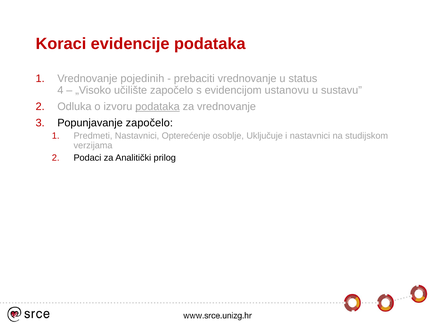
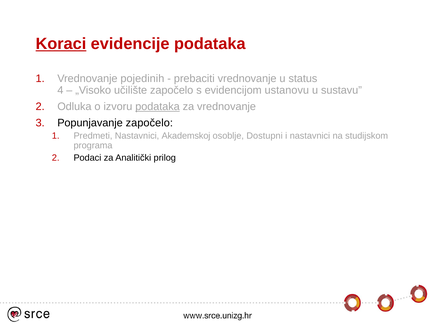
Koraci underline: none -> present
Opterećenje: Opterećenje -> Akademskoj
Uključuje: Uključuje -> Dostupni
verzijama: verzijama -> programa
